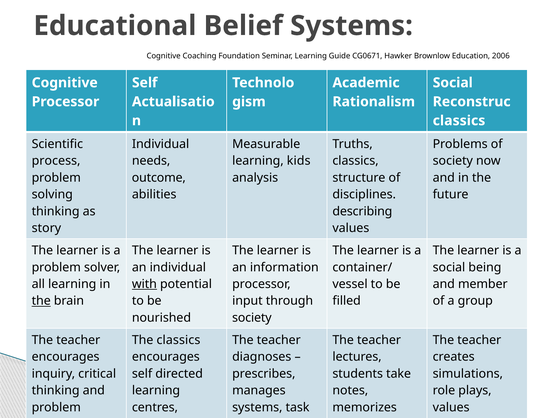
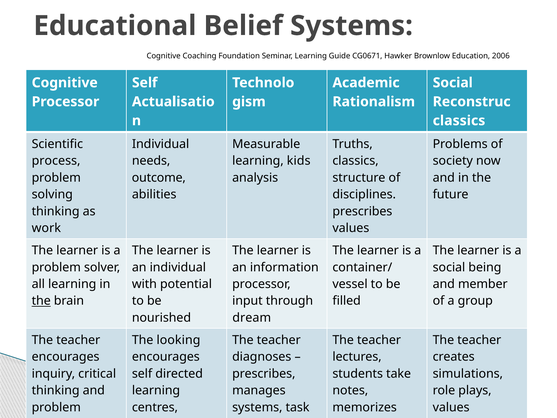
describing at (362, 211): describing -> prescribes
story: story -> work
with underline: present -> none
society at (252, 318): society -> dream
The classics: classics -> looking
